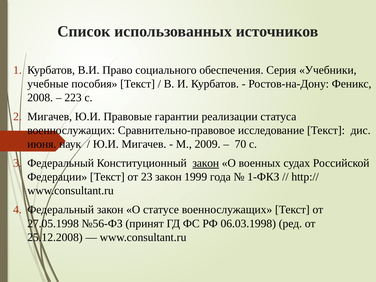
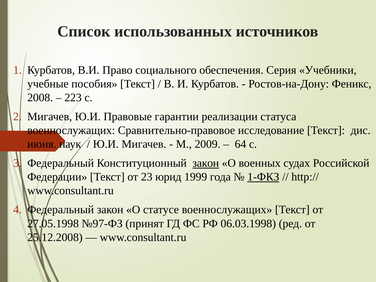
70: 70 -> 64
23 закон: закон -> юрид
1-ФКЗ underline: none -> present
№56-ФЗ: №56-ФЗ -> №97-ФЗ
